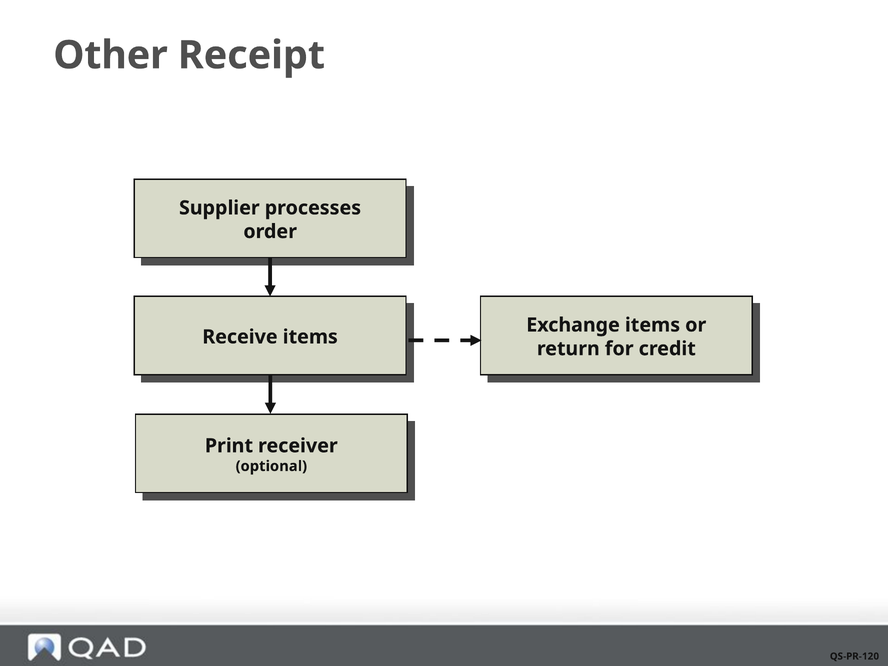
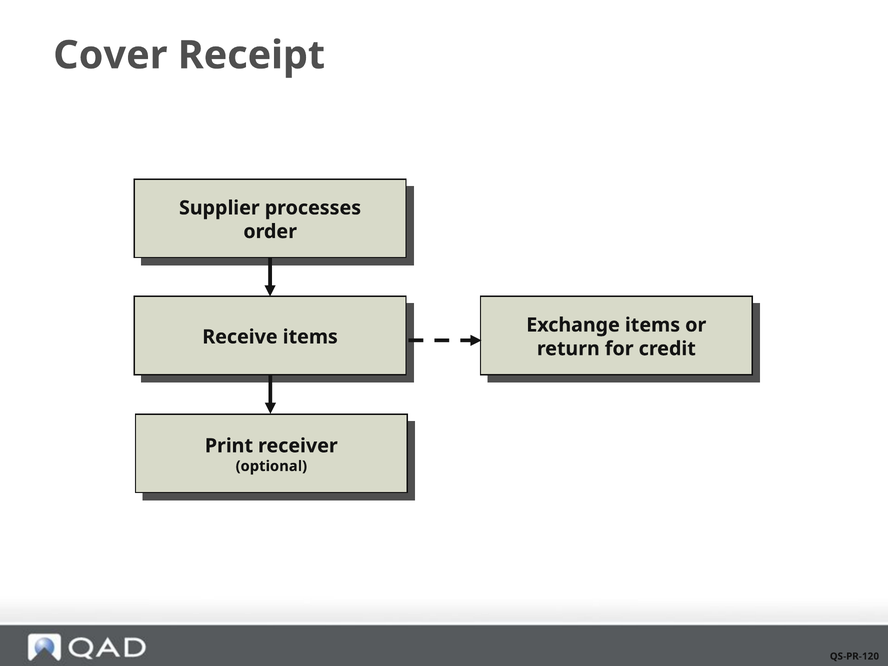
Other: Other -> Cover
